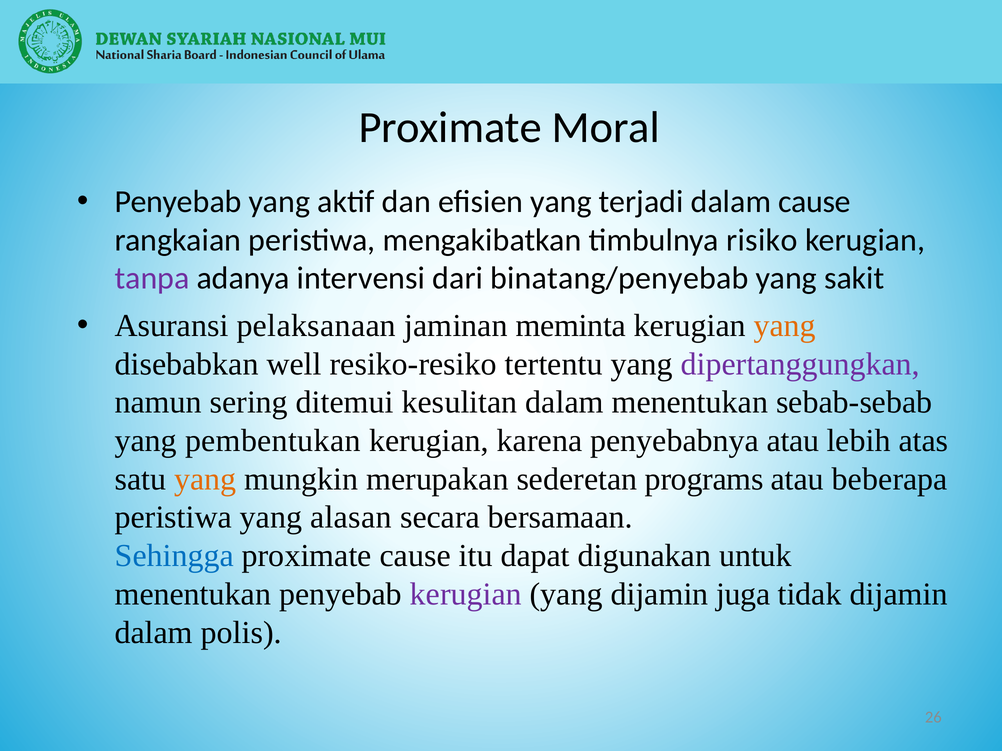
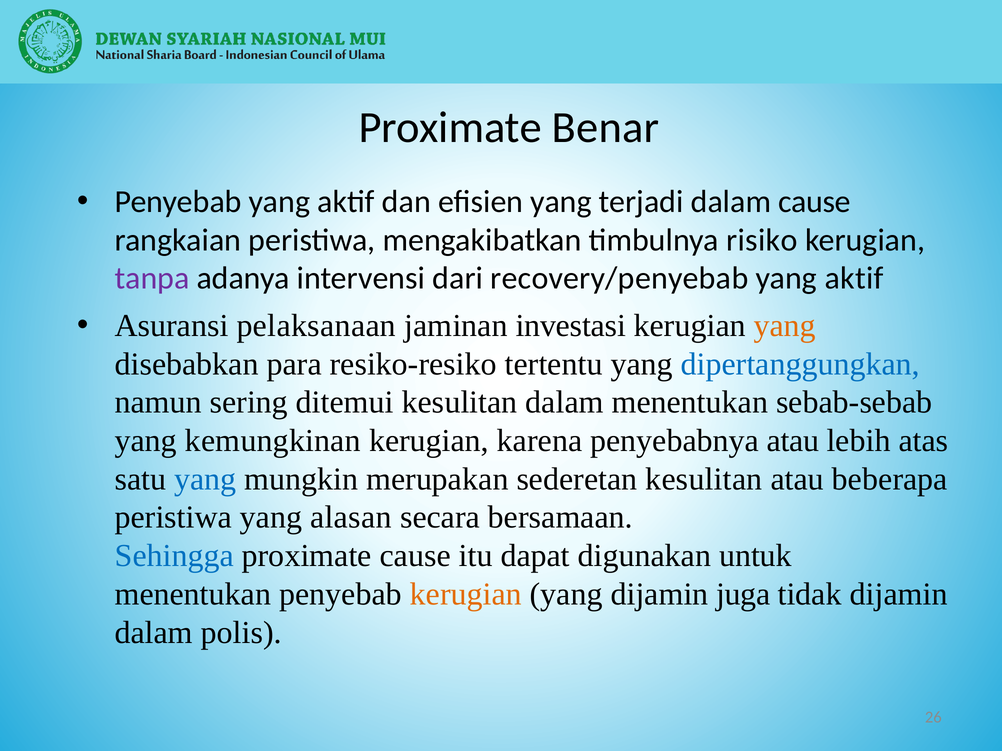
Moral: Moral -> Benar
binatang/penyebab: binatang/penyebab -> recovery/penyebab
sakit at (854, 279): sakit -> aktif
meminta: meminta -> investasi
well: well -> para
dipertanggungkan colour: purple -> blue
pembentukan: pembentukan -> kemungkinan
yang at (205, 479) colour: orange -> blue
sederetan programs: programs -> kesulitan
kerugian at (466, 595) colour: purple -> orange
